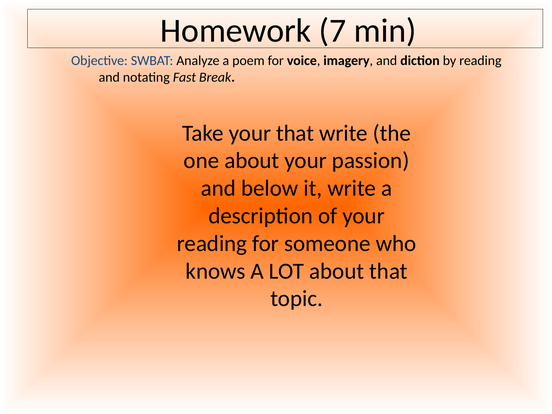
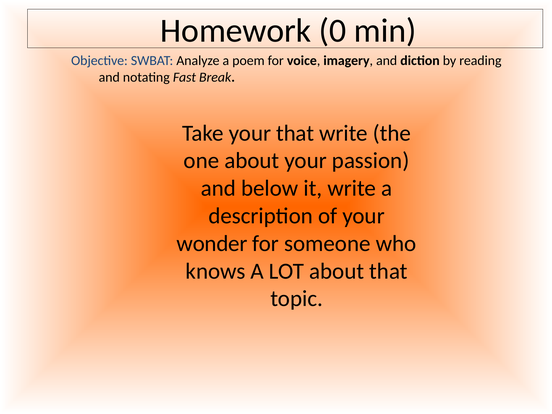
7: 7 -> 0
reading at (212, 244): reading -> wonder
